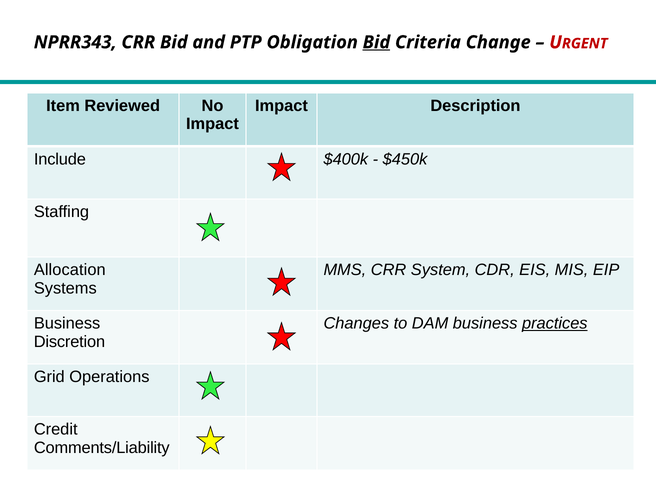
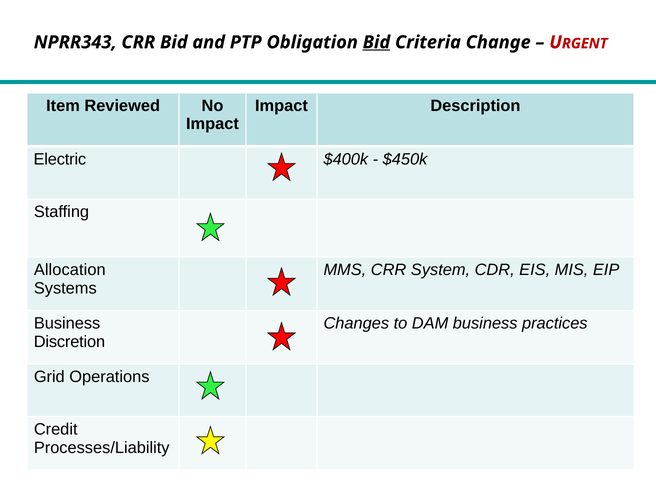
Include: Include -> Electric
practices underline: present -> none
Comments/Liability: Comments/Liability -> Processes/Liability
